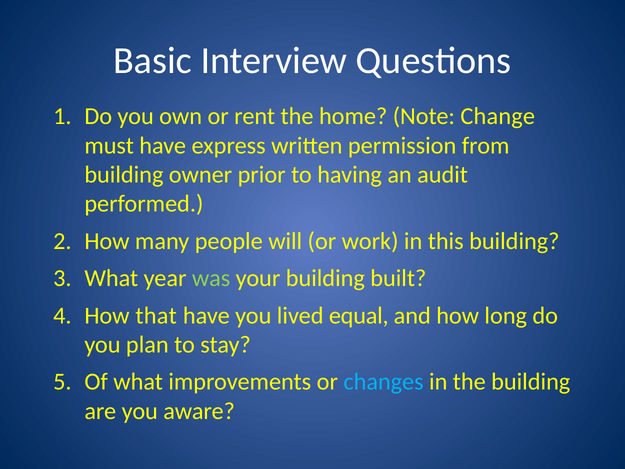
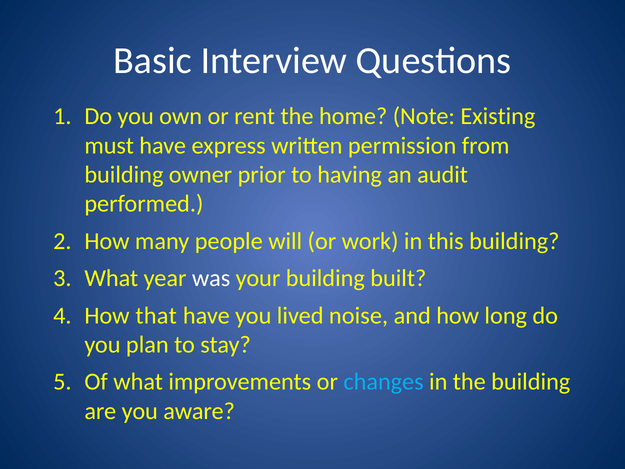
Change: Change -> Existing
was colour: light green -> white
equal: equal -> noise
